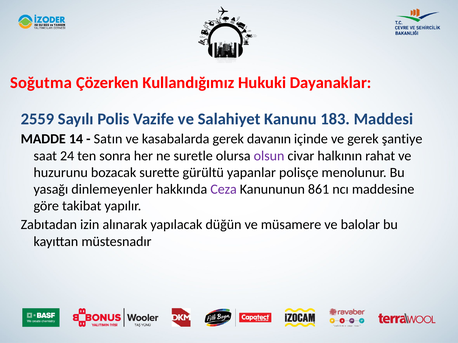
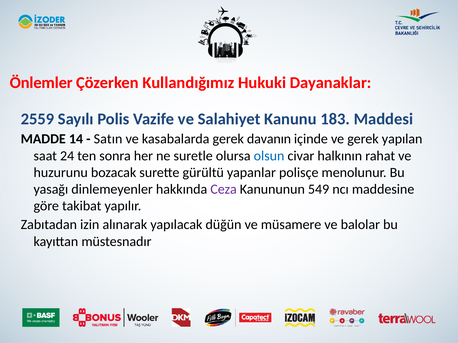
Soğutma: Soğutma -> Önlemler
şantiye: şantiye -> yapılan
olsun colour: purple -> blue
861: 861 -> 549
